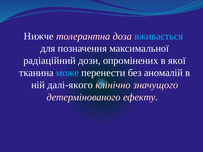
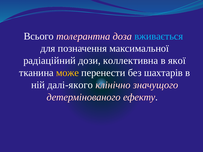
Нижче: Нижче -> Всього
опромінених: опромінених -> коллективна
може colour: light blue -> yellow
аномалій: аномалій -> шахтарів
